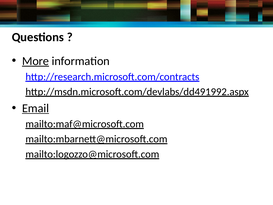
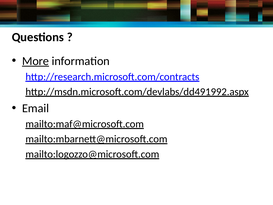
Email underline: present -> none
